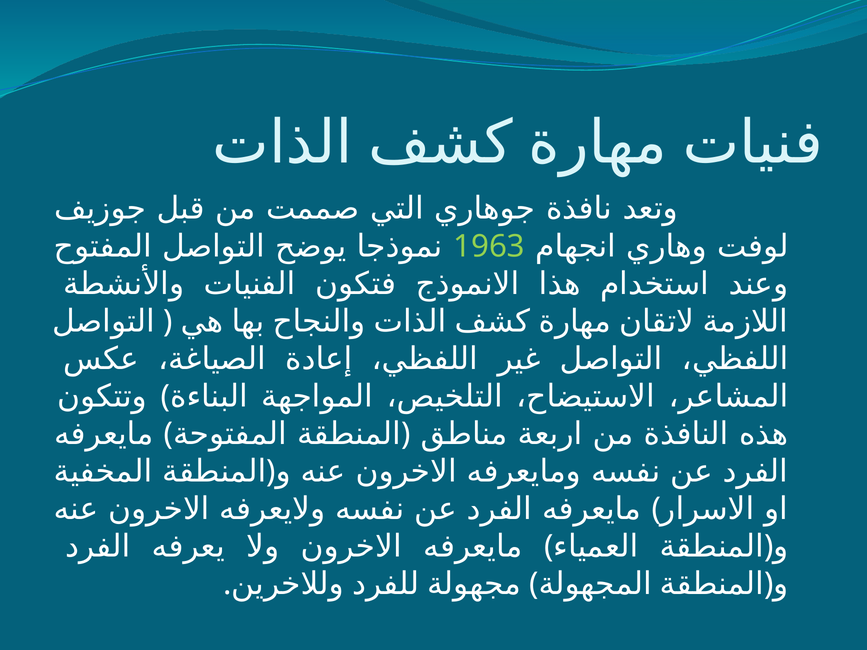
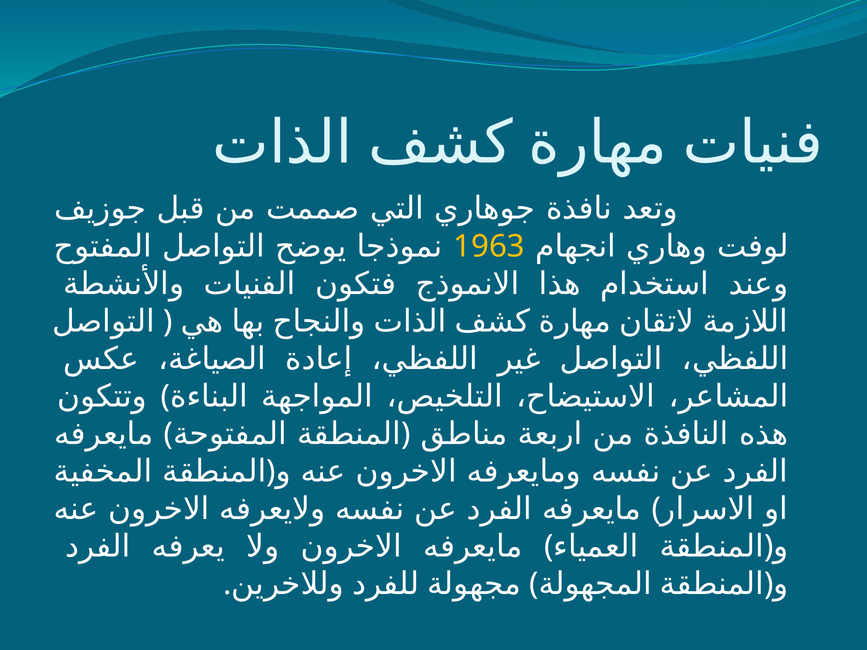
1963 colour: light green -> yellow
